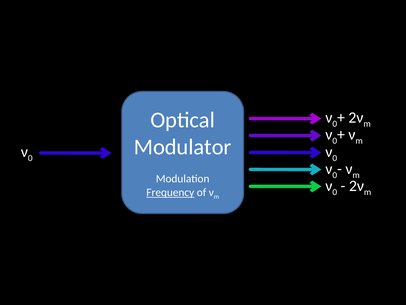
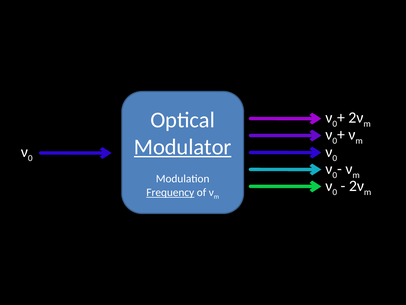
Modulator underline: none -> present
